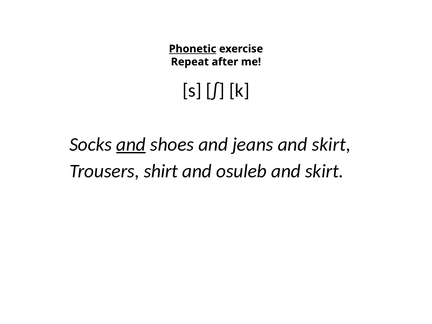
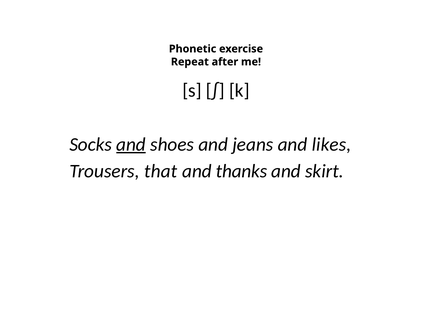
Phonetic underline: present -> none
jeans and skirt: skirt -> likes
shirt: shirt -> that
osuleb: osuleb -> thanks
